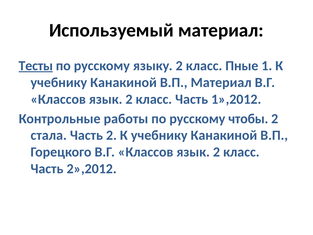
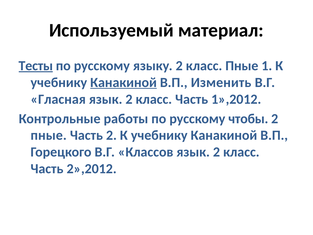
Канакиной at (124, 82) underline: none -> present
В.П Материал: Материал -> Изменить
Классов at (58, 99): Классов -> Гласная
стала at (49, 135): стала -> пные
